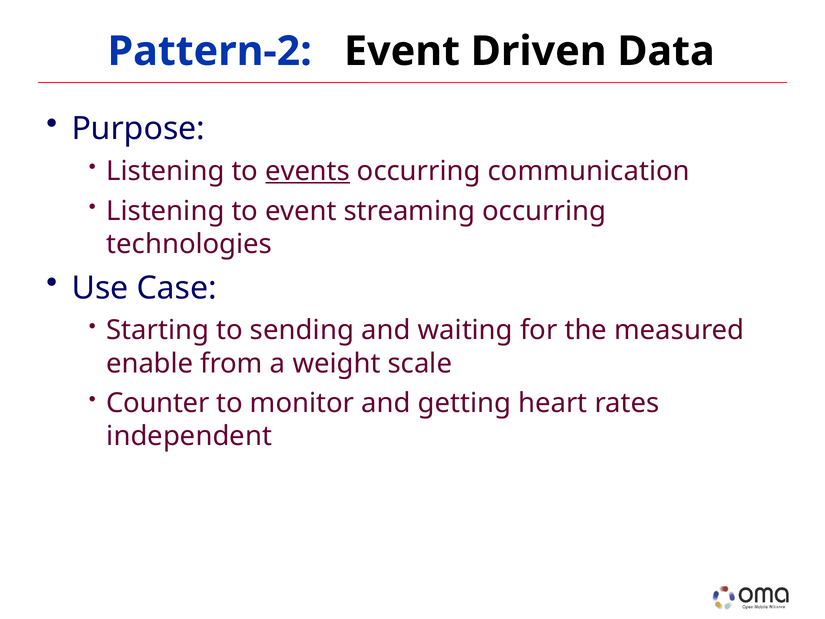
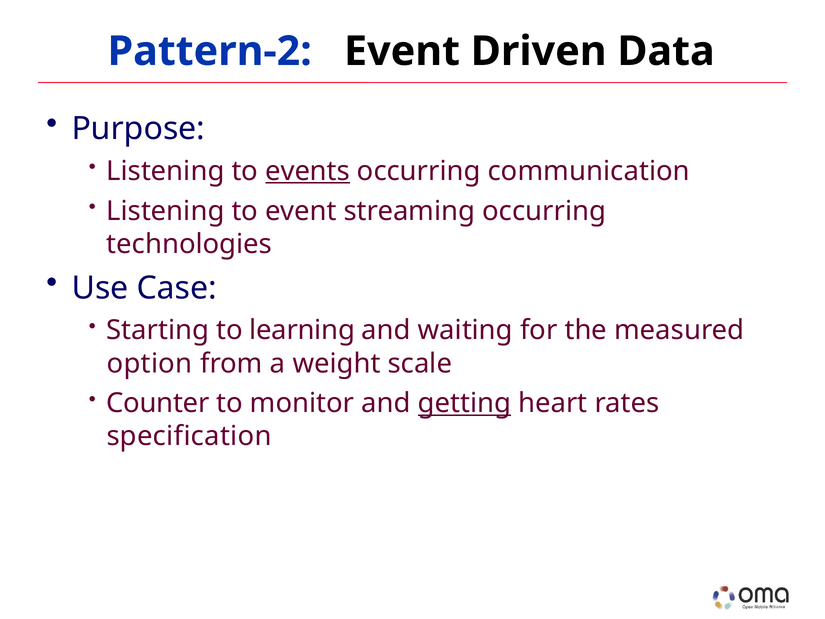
sending: sending -> learning
enable: enable -> option
getting underline: none -> present
independent: independent -> specification
